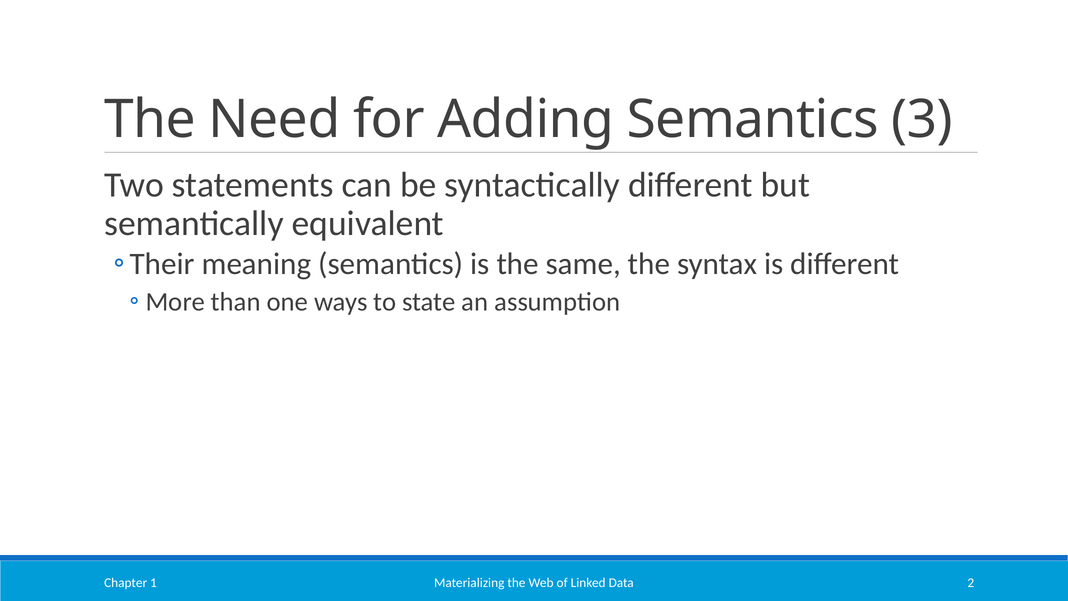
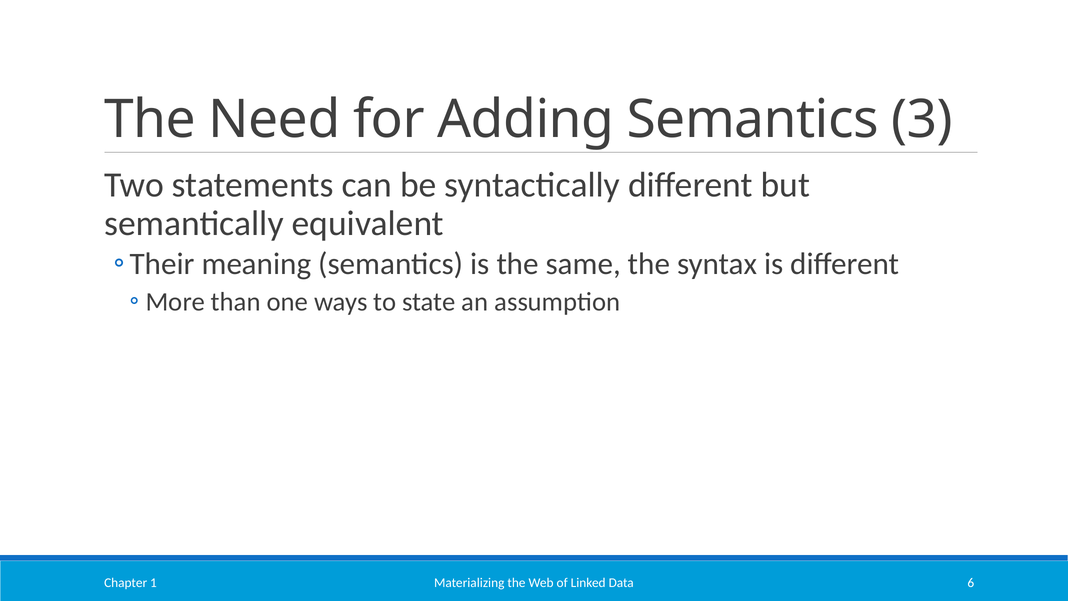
2: 2 -> 6
